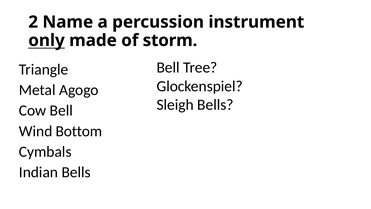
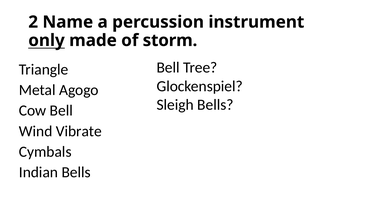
Bottom: Bottom -> Vibrate
